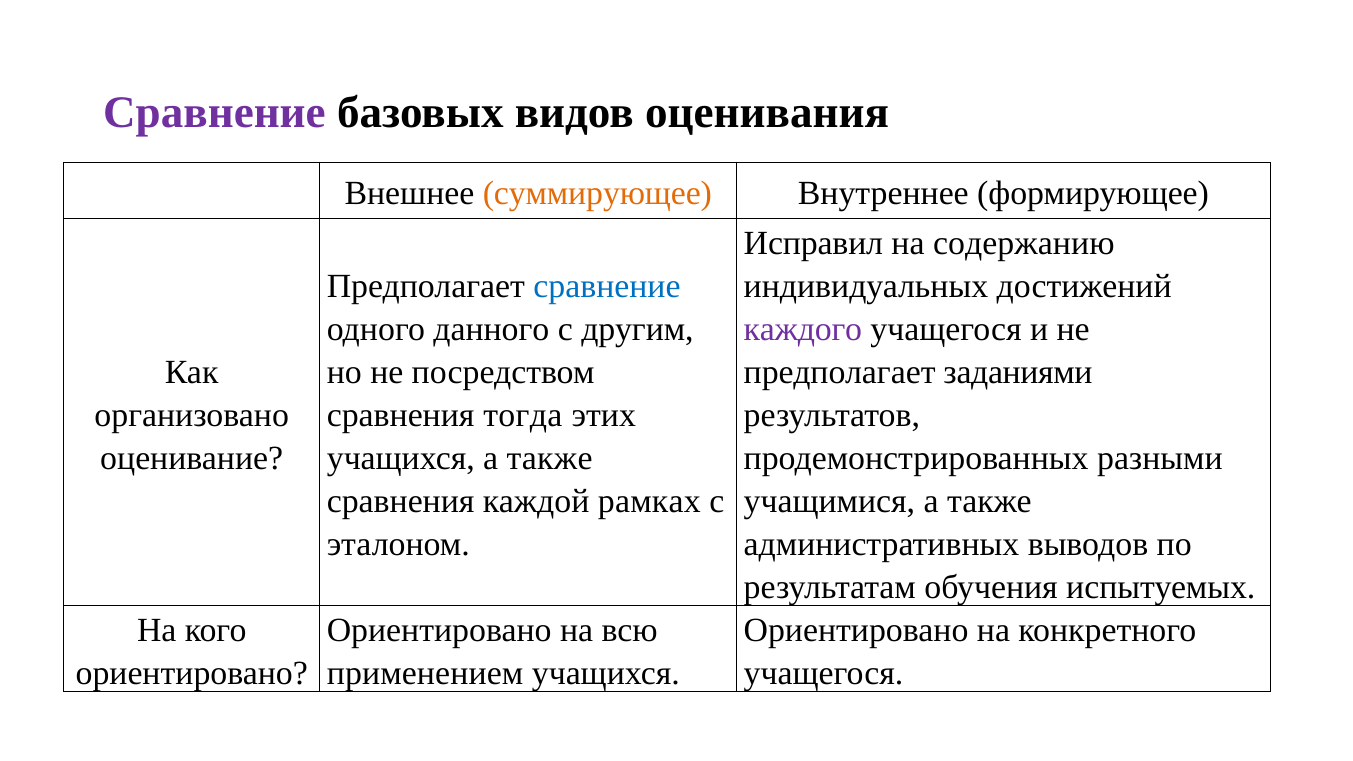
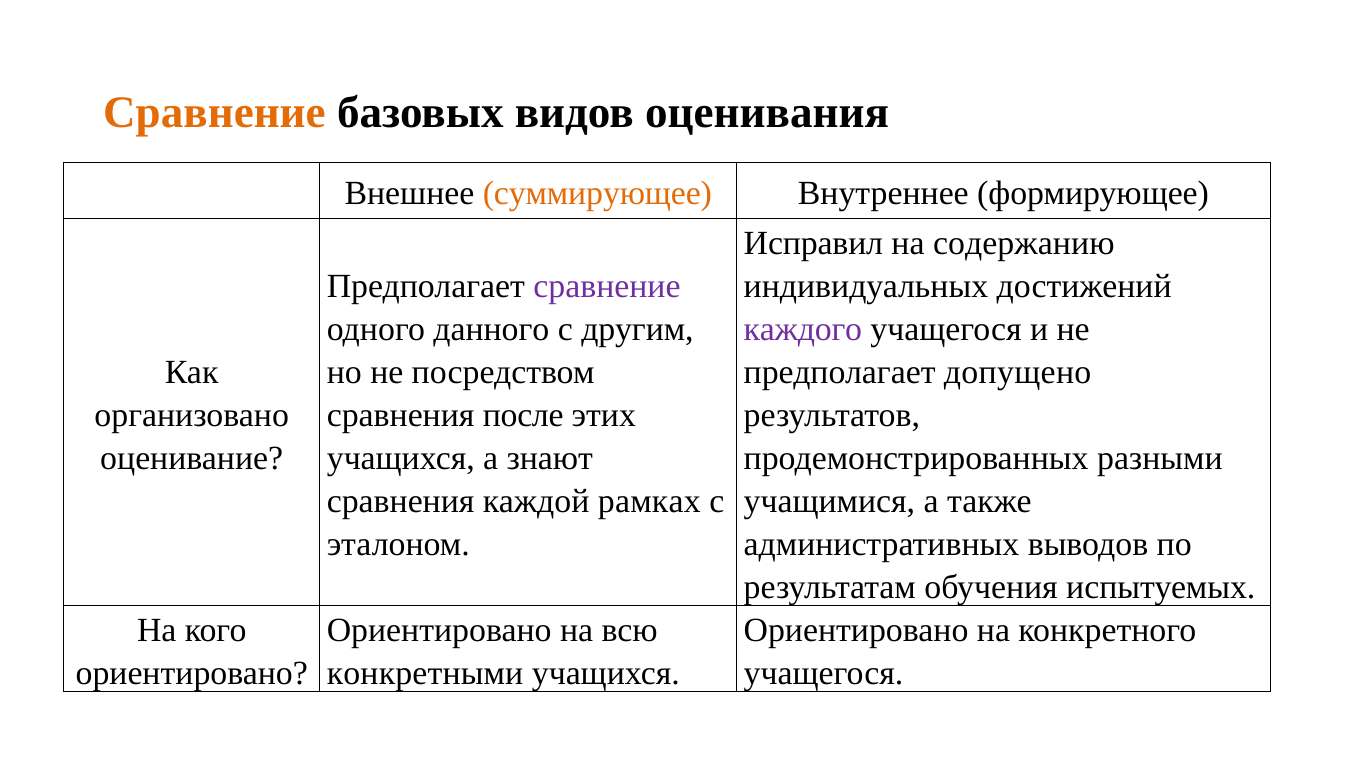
Сравнение at (214, 113) colour: purple -> orange
сравнение at (607, 286) colour: blue -> purple
заданиями: заданиями -> допущено
тогда: тогда -> после
учащихся а также: также -> знают
применением: применением -> конкретными
